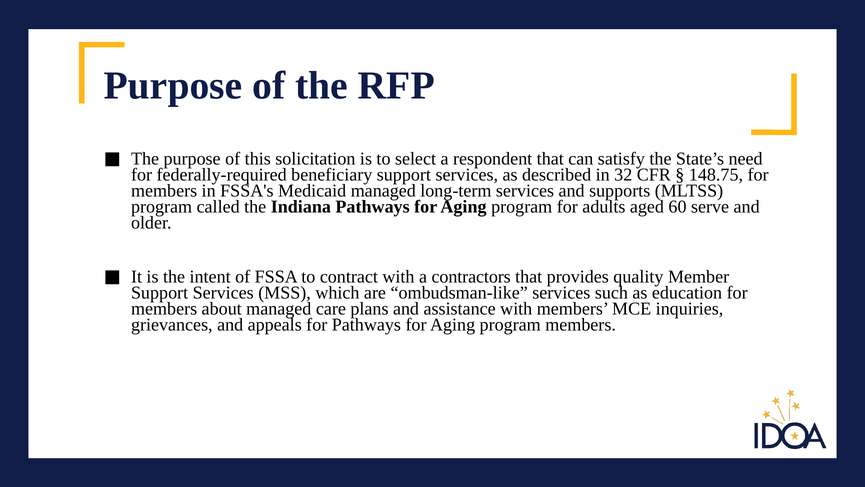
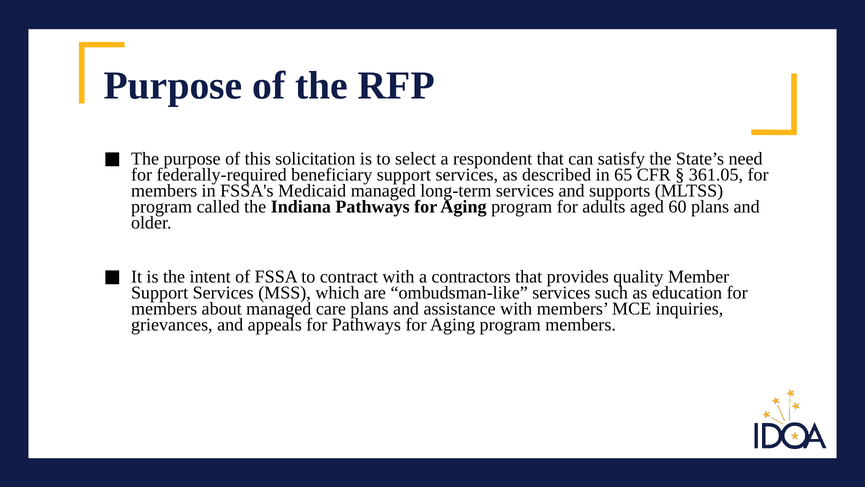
32: 32 -> 65
148.75: 148.75 -> 361.05
60 serve: serve -> plans
